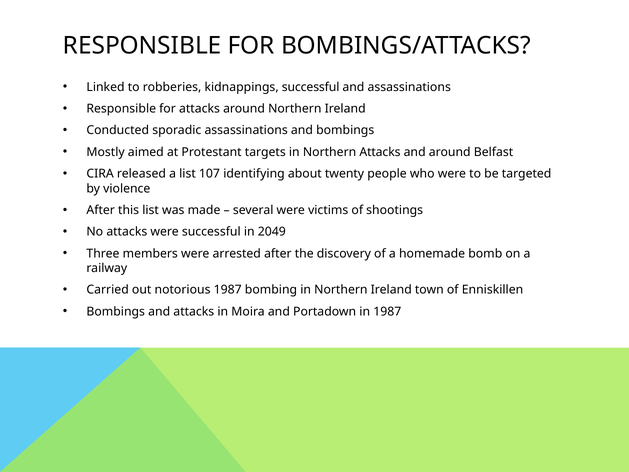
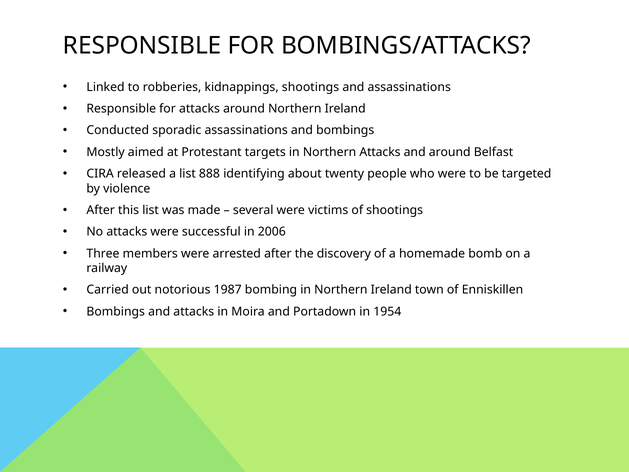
kidnappings successful: successful -> shootings
107: 107 -> 888
2049: 2049 -> 2006
in 1987: 1987 -> 1954
